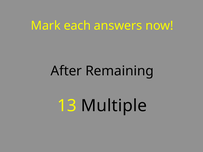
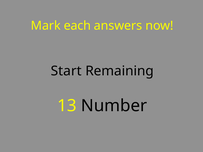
After: After -> Start
Multiple: Multiple -> Number
